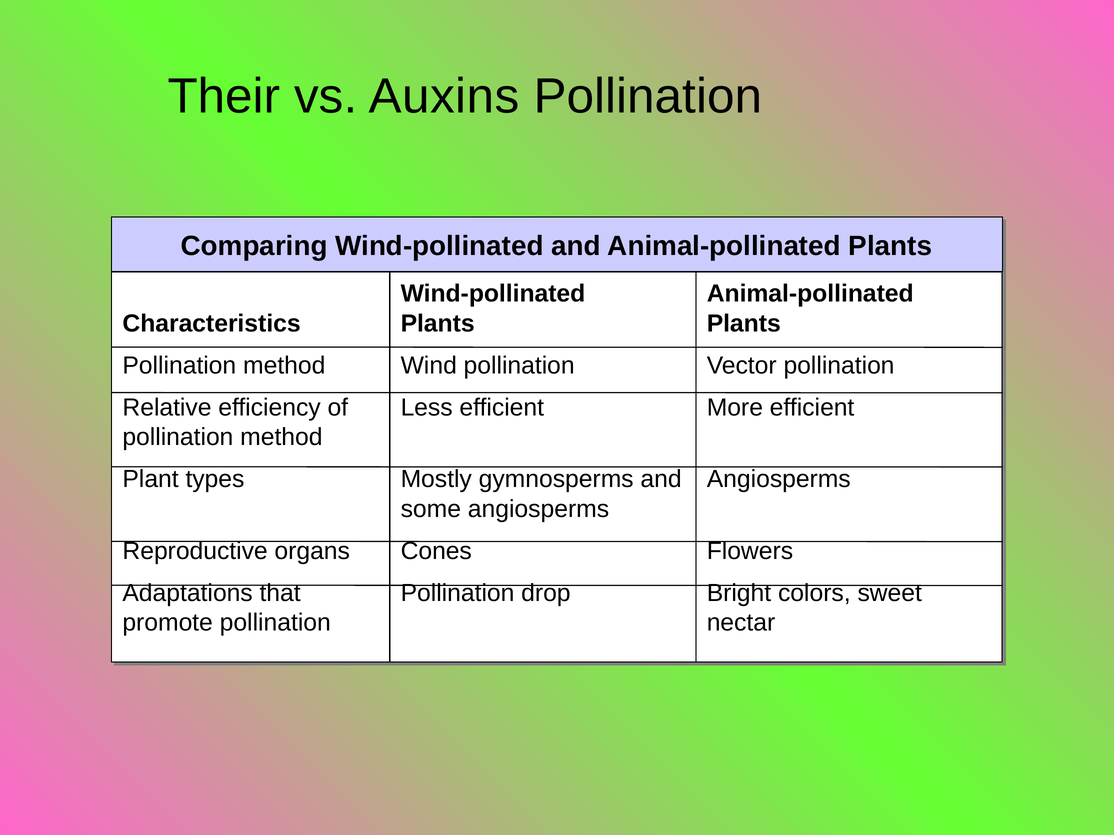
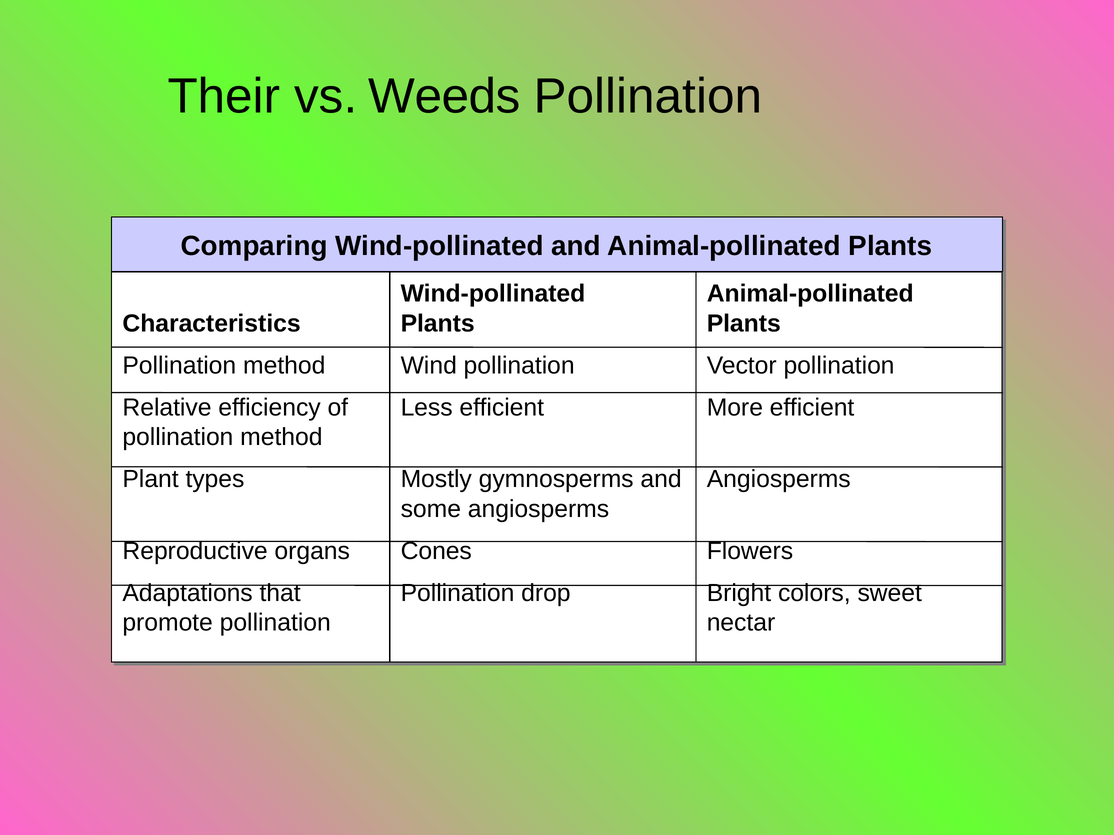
Auxins: Auxins -> Weeds
